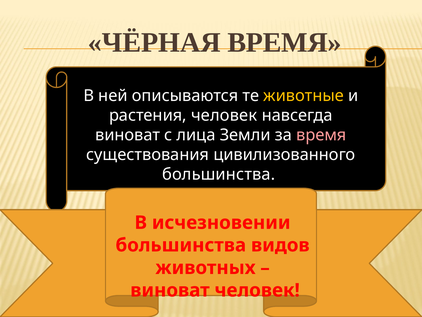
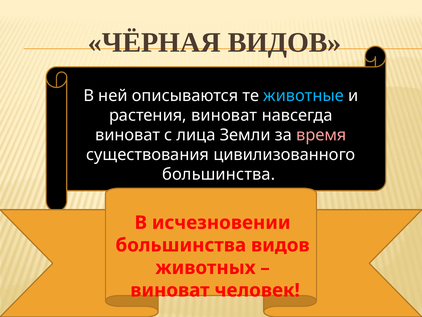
ЧЁРНАЯ ВРЕМЯ: ВРЕМЯ -> ВИДОВ
животные colour: yellow -> light blue
растения человек: человек -> виноват
